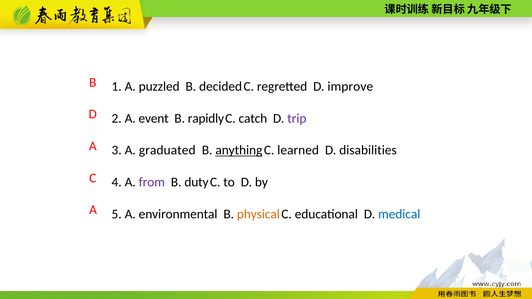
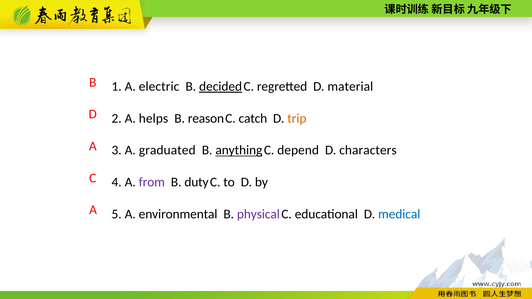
puzzled: puzzled -> electric
decided underline: none -> present
improve: improve -> material
event: event -> helps
rapidly: rapidly -> reason
trip colour: purple -> orange
learned: learned -> depend
disabilities: disabilities -> characters
physical colour: orange -> purple
